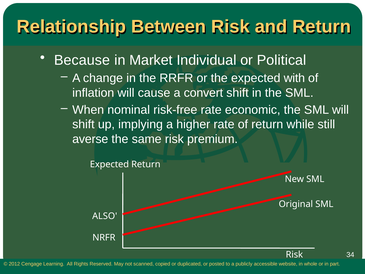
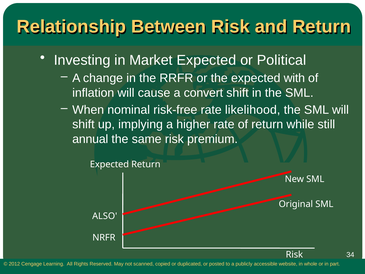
Because: Because -> Investing
Market Individual: Individual -> Expected
economic: economic -> likelihood
averse: averse -> annual
